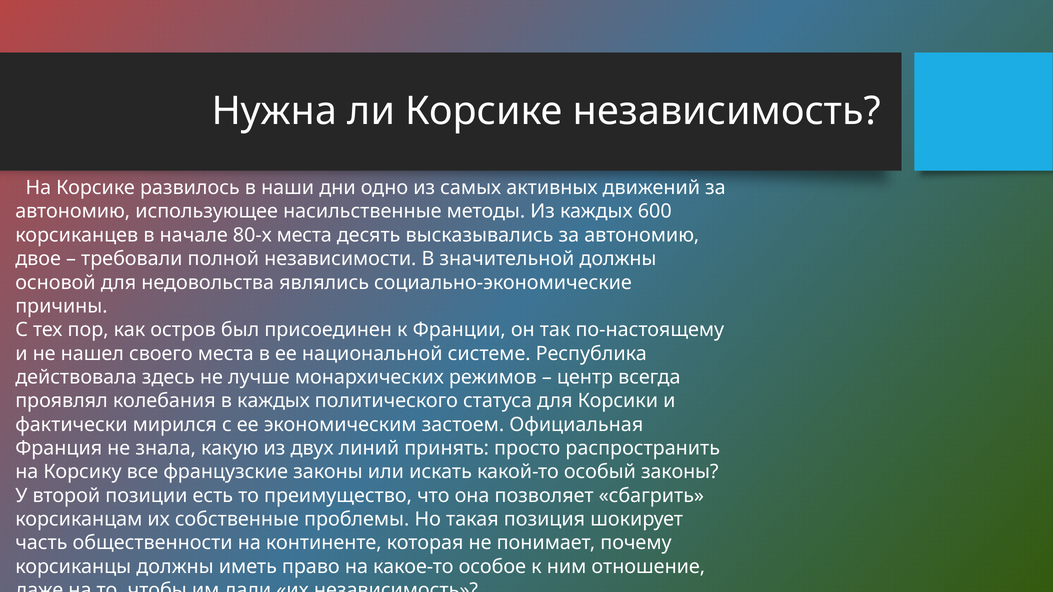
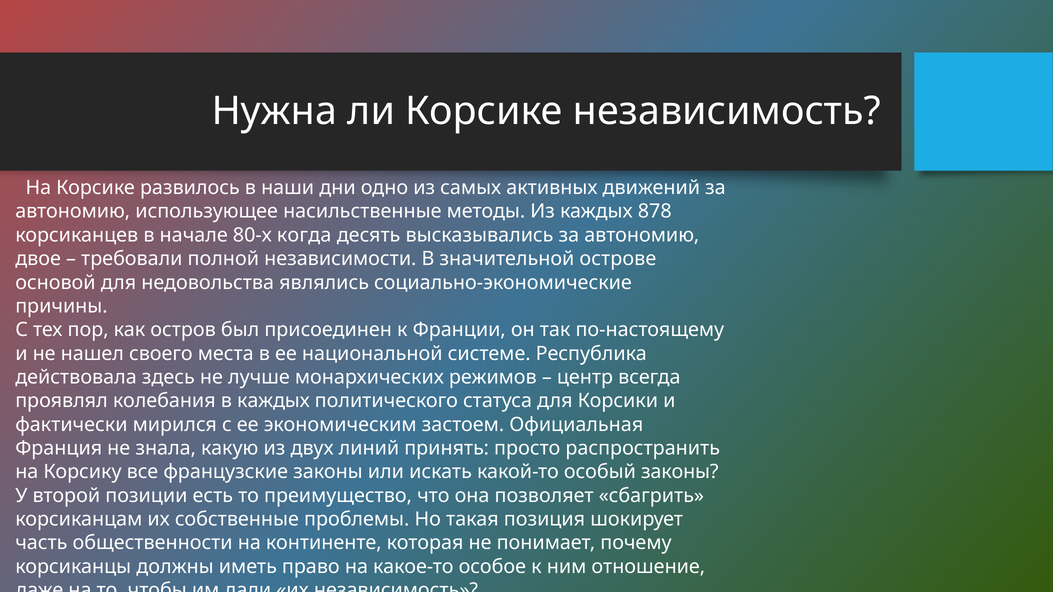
600: 600 -> 878
80-х места: места -> когда
значительной должны: должны -> острове
